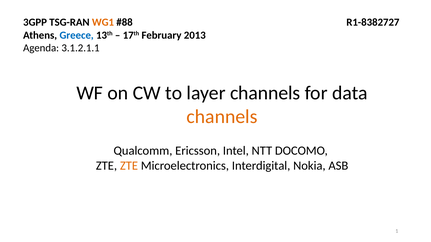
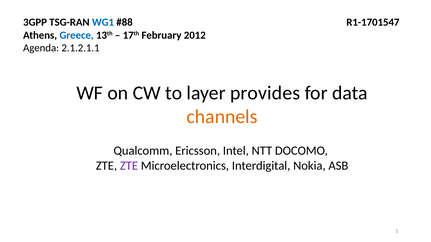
WG1 colour: orange -> blue
R1-8382727: R1-8382727 -> R1-1701547
2013: 2013 -> 2012
3.1.2.1.1: 3.1.2.1.1 -> 2.1.2.1.1
layer channels: channels -> provides
ZTE at (129, 166) colour: orange -> purple
